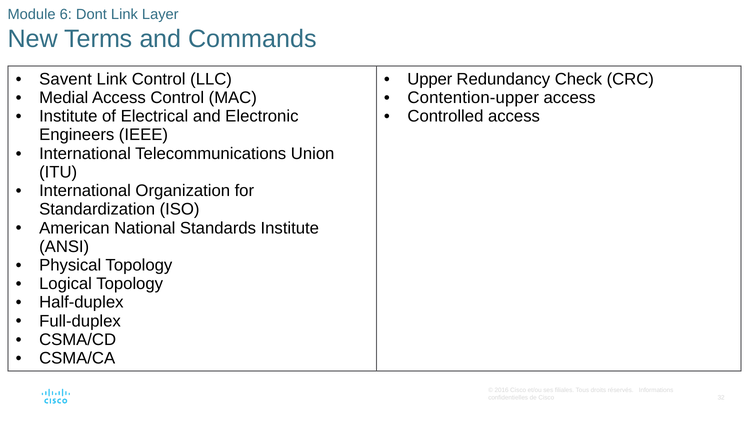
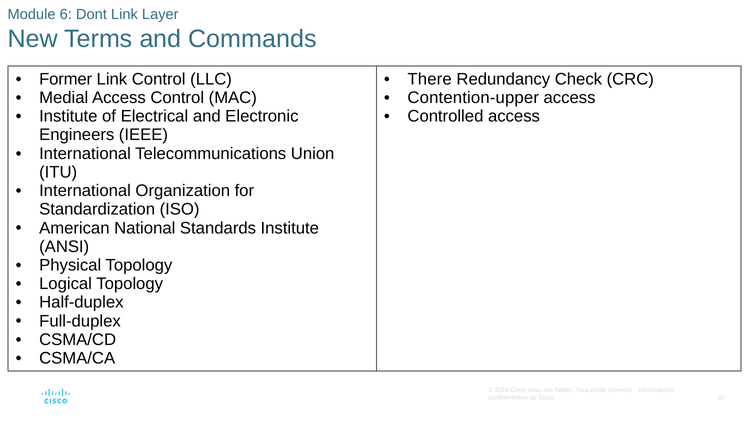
Savent: Savent -> Former
Upper: Upper -> There
